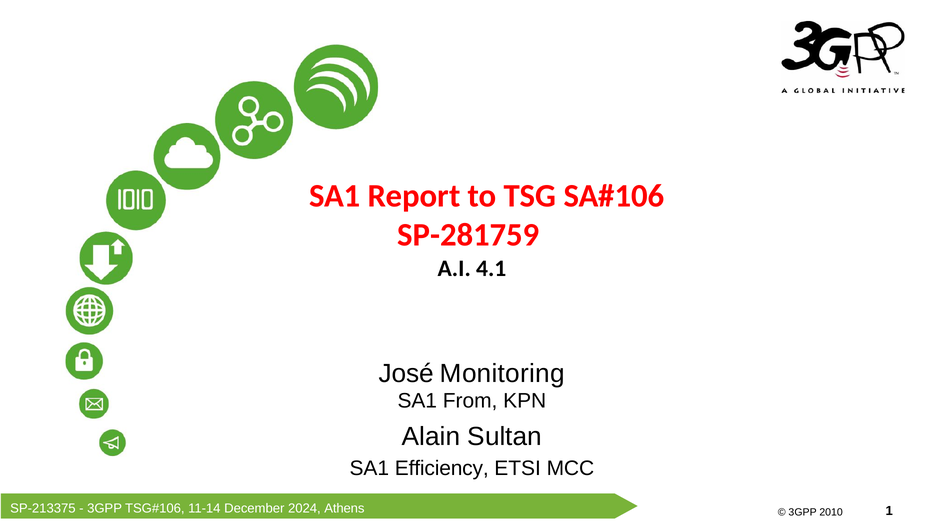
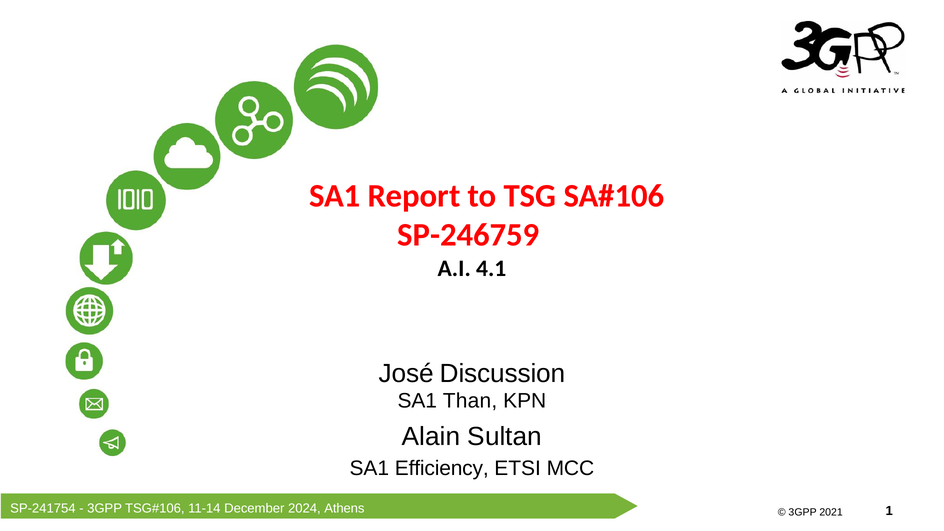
SP-281759: SP-281759 -> SP-246759
Monitoring: Monitoring -> Discussion
From: From -> Than
SP-213375: SP-213375 -> SP-241754
2010: 2010 -> 2021
